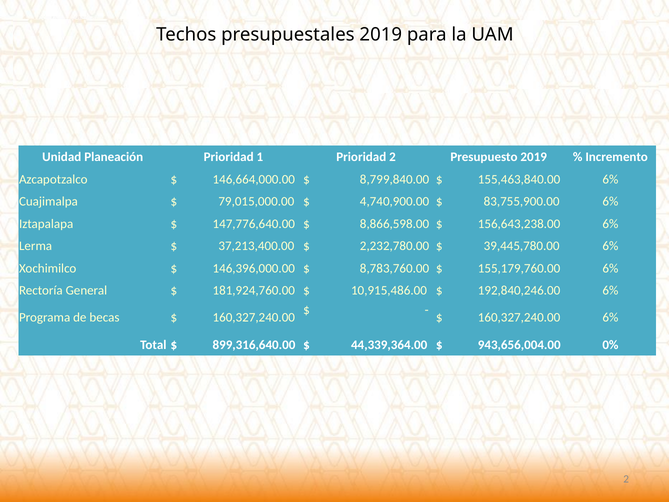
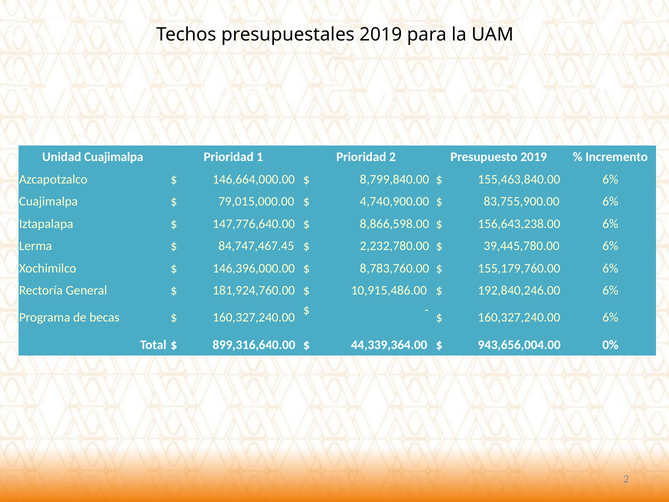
Unidad Planeación: Planeación -> Cuajimalpa
37,213,400.00: 37,213,400.00 -> 84,747,467.45
